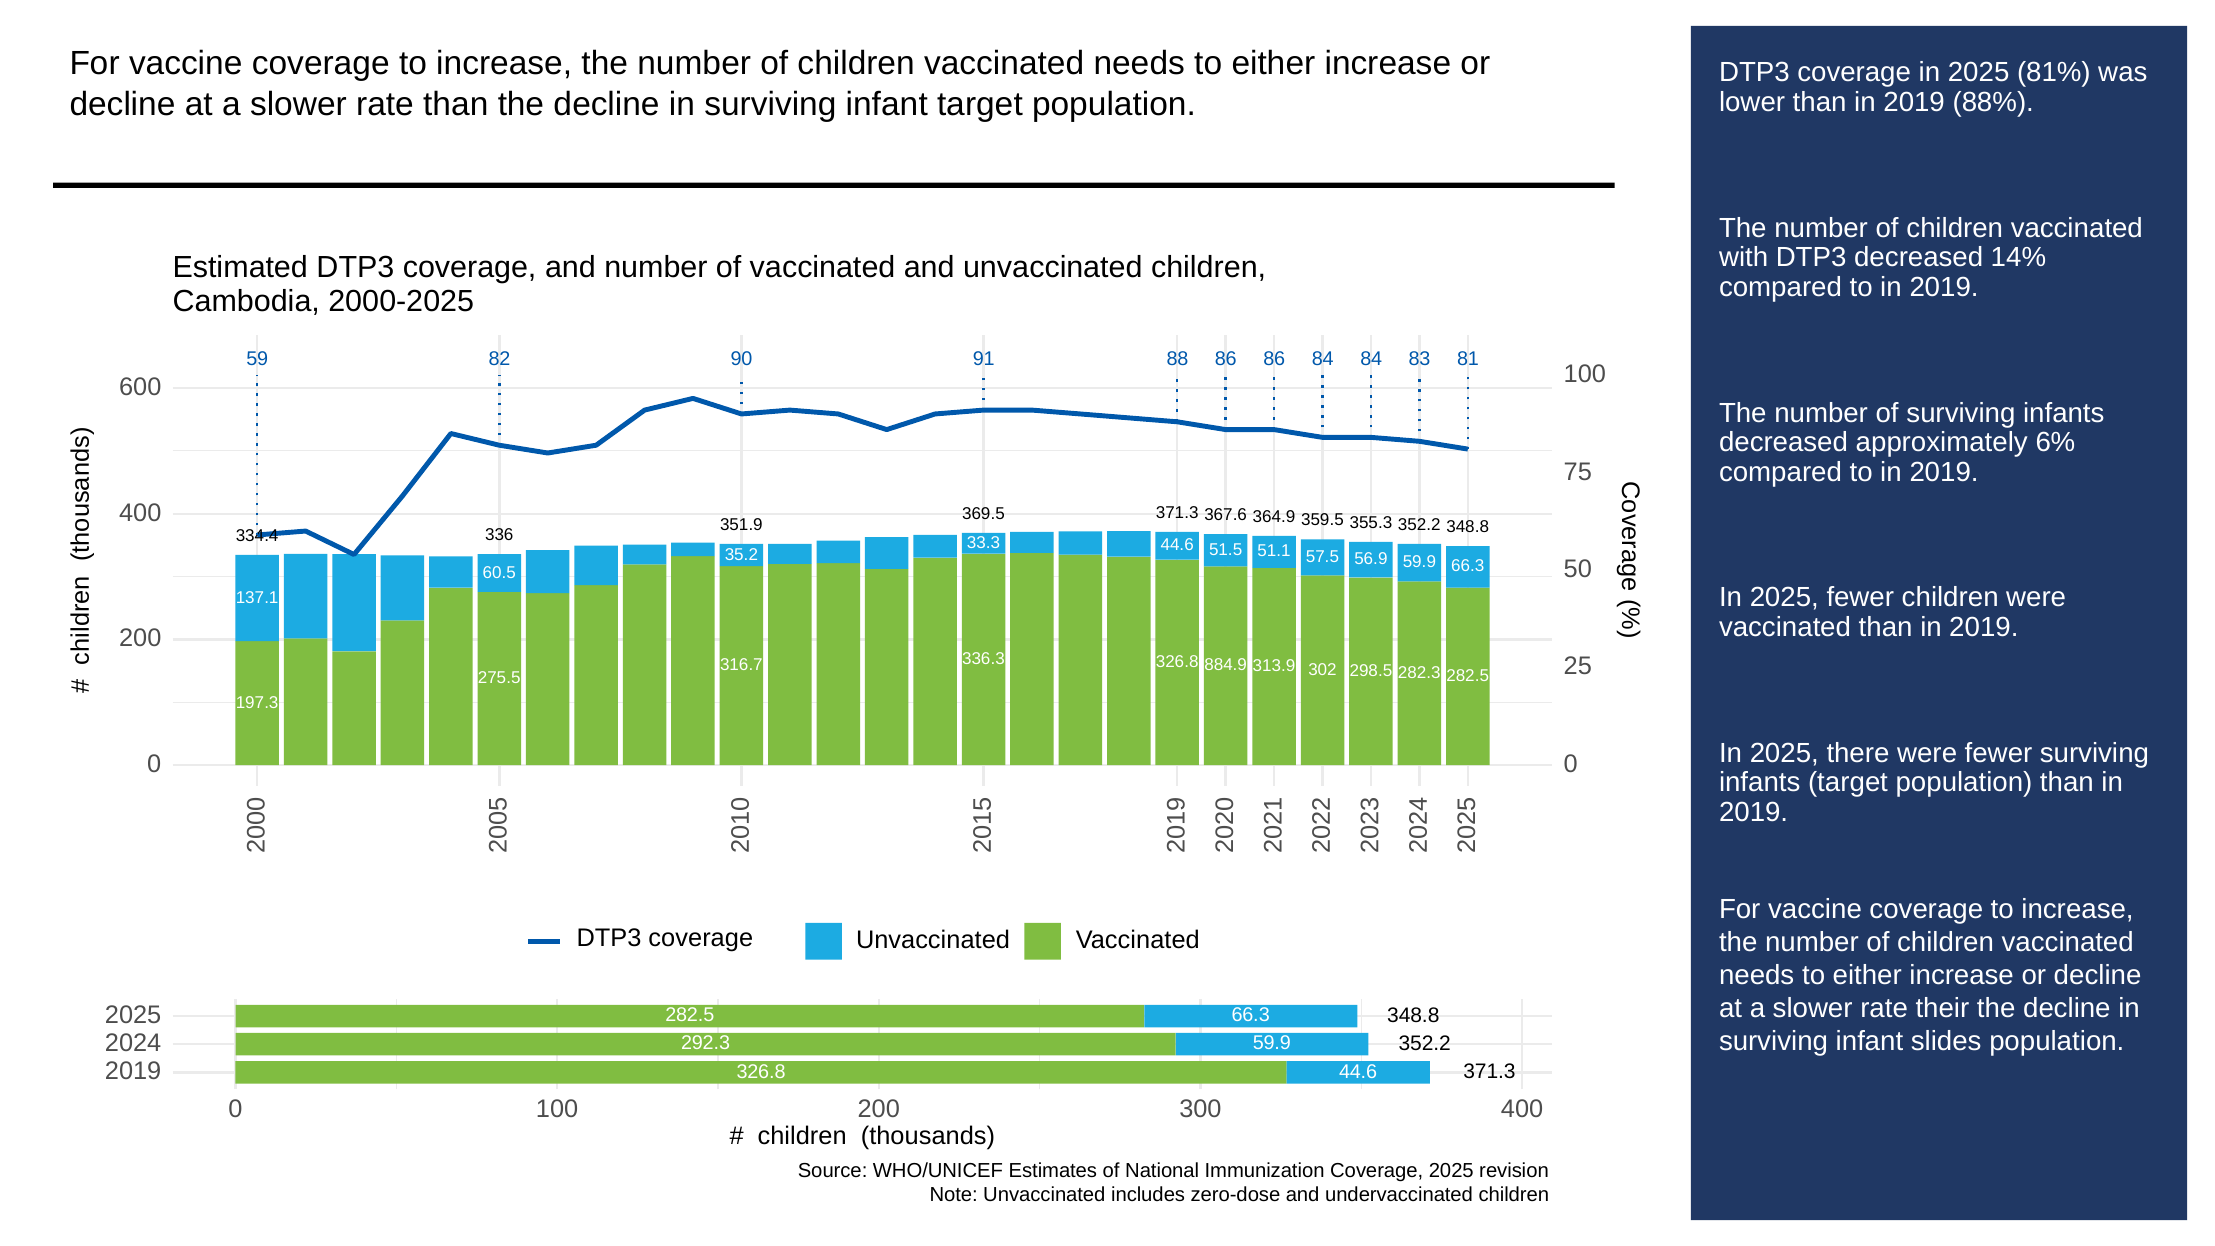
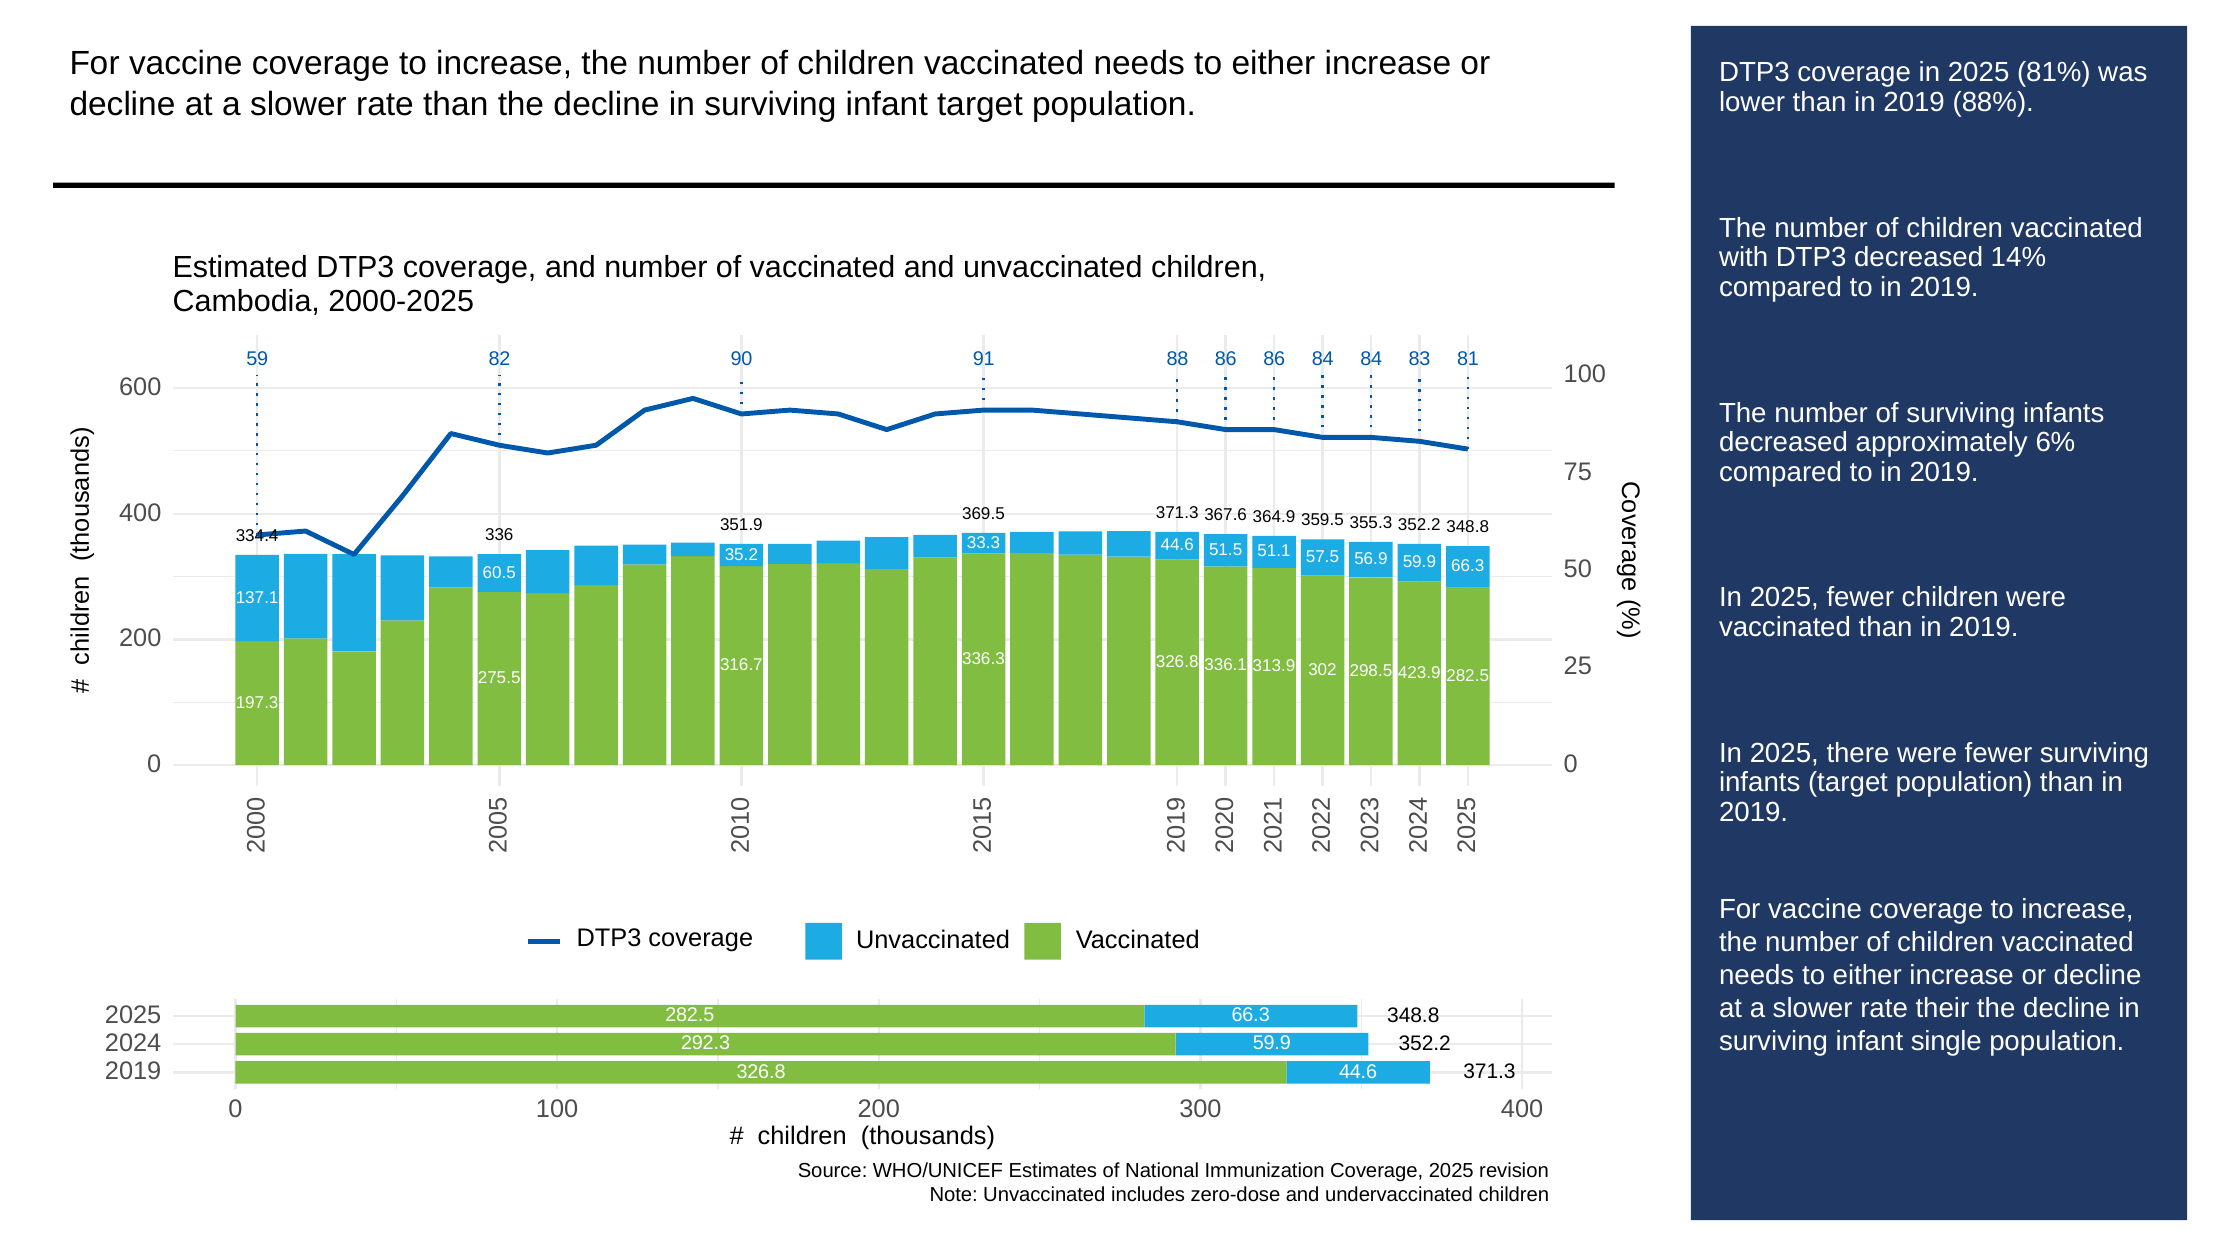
884.9: 884.9 -> 336.1
282.3: 282.3 -> 423.9
slides: slides -> single
